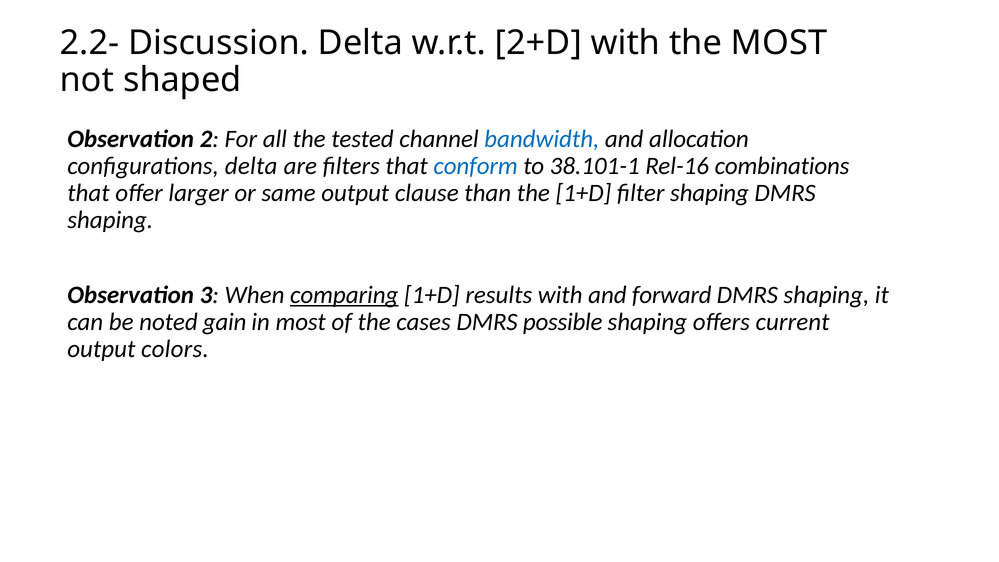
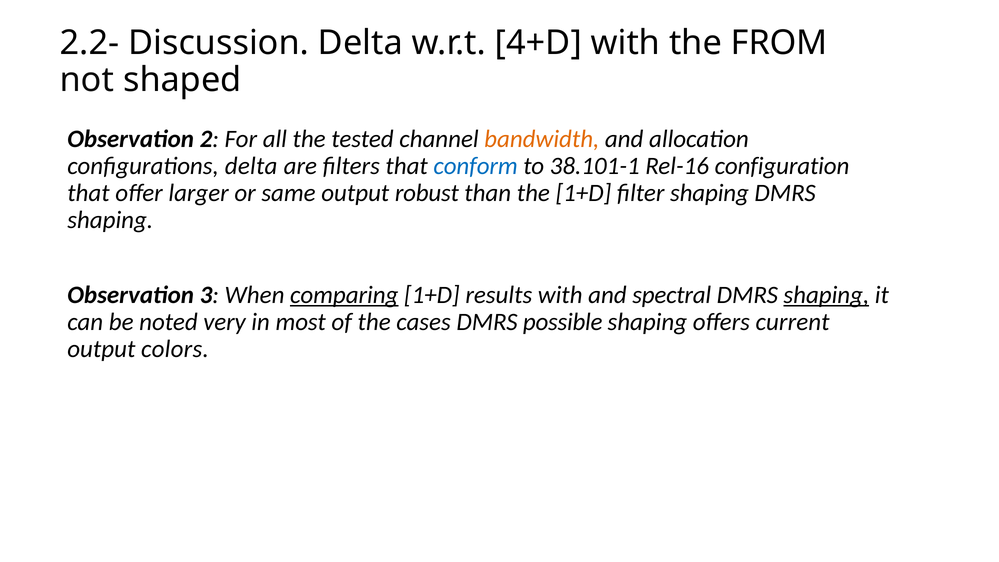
2+D: 2+D -> 4+D
the MOST: MOST -> FROM
bandwidth colour: blue -> orange
combinations: combinations -> configuration
clause: clause -> robust
forward: forward -> spectral
shaping at (826, 295) underline: none -> present
gain: gain -> very
